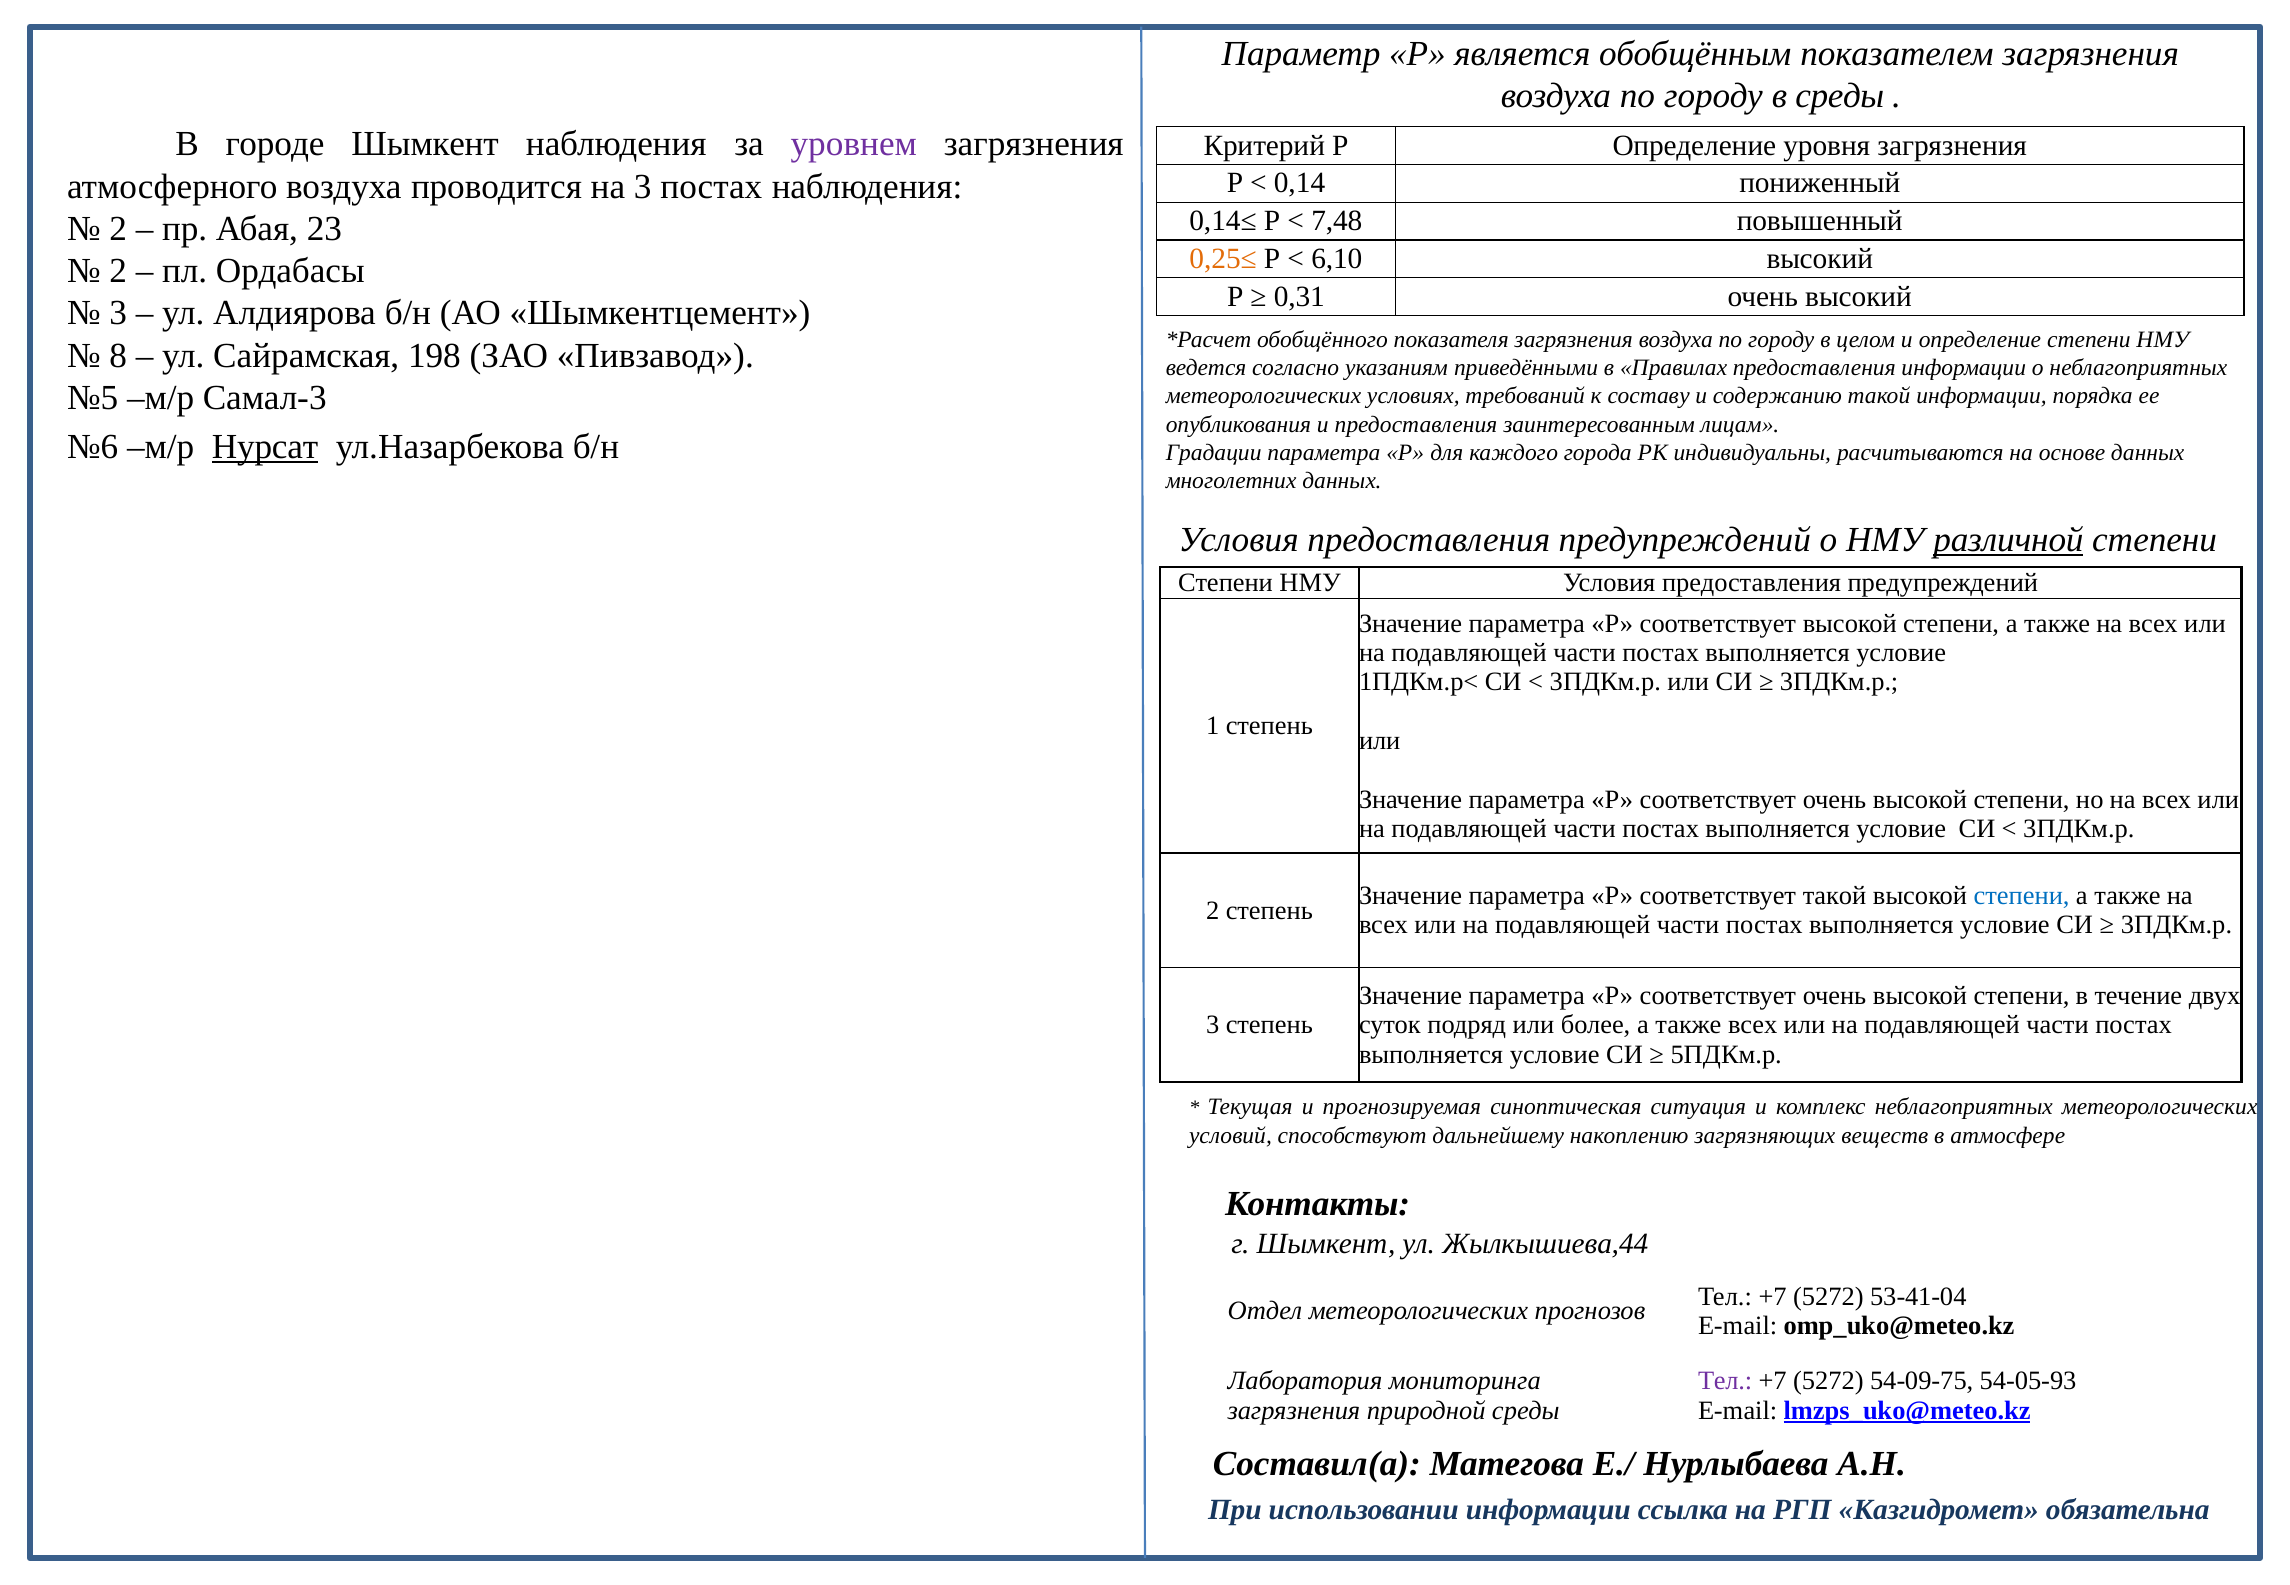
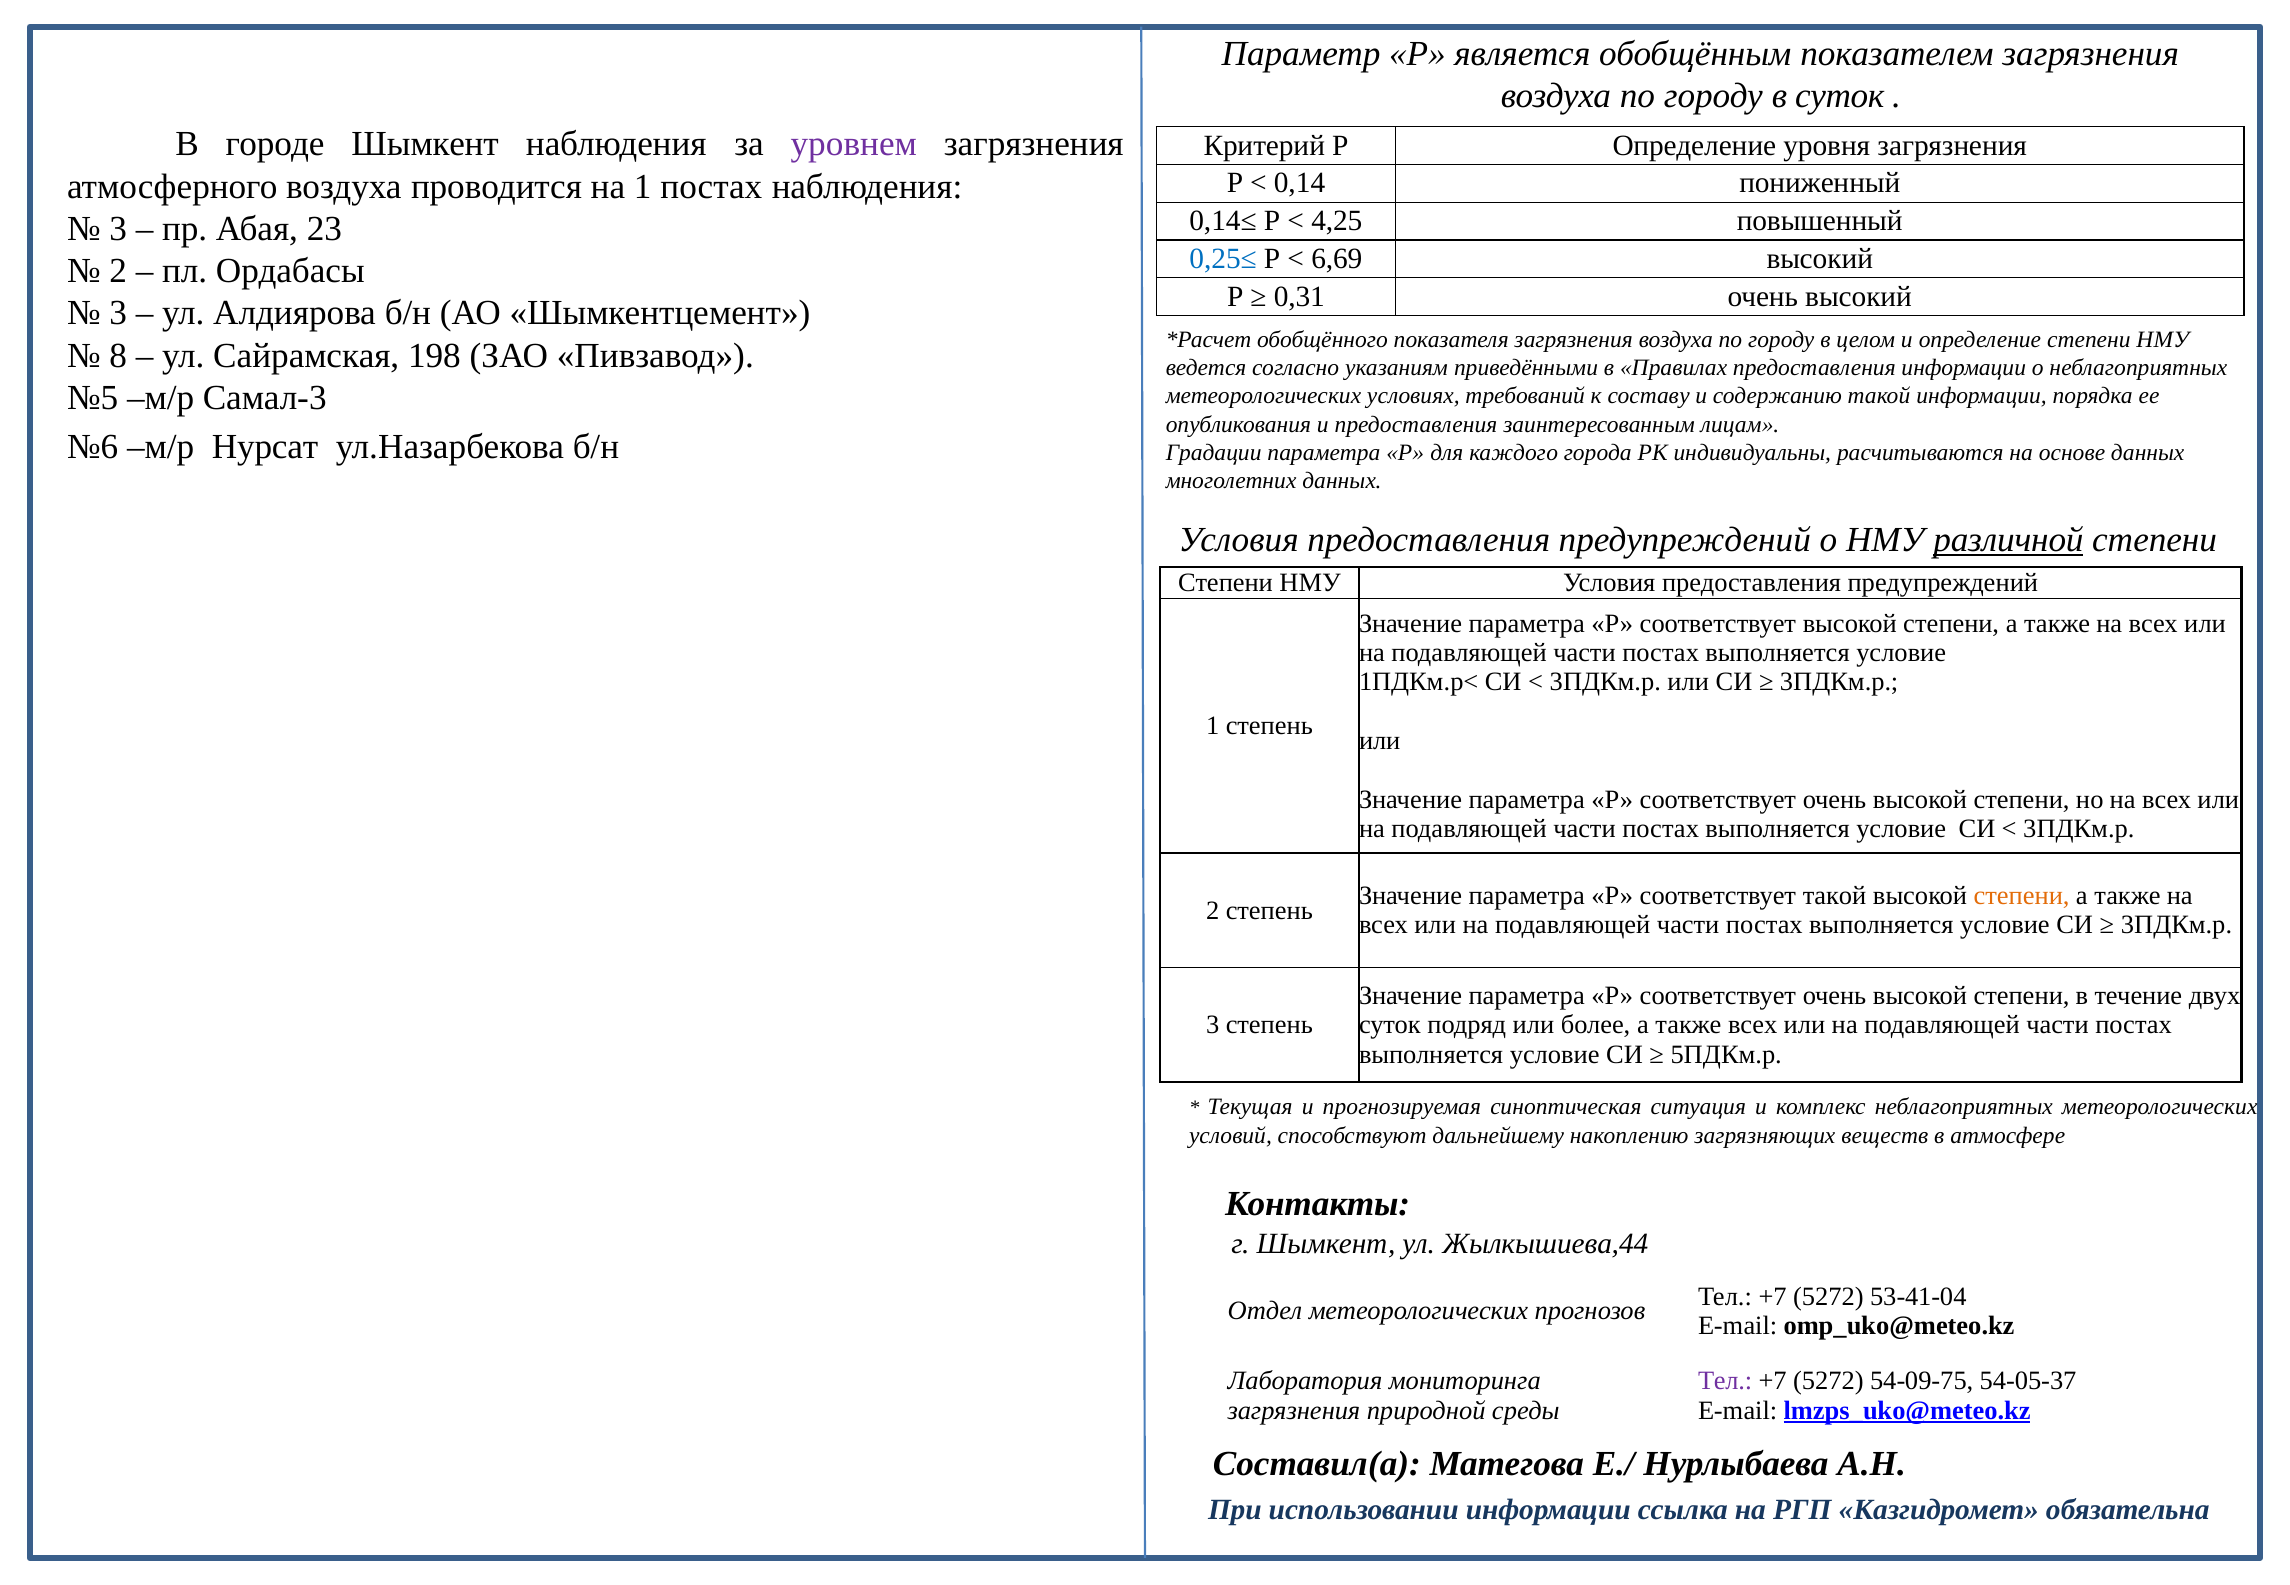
в среды: среды -> суток
на 3: 3 -> 1
7,48: 7,48 -> 4,25
2 at (118, 229): 2 -> 3
0,25≤ colour: orange -> blue
6,10: 6,10 -> 6,69
Нурсат underline: present -> none
степени at (2022, 896) colour: blue -> orange
54-05-93: 54-05-93 -> 54-05-37
